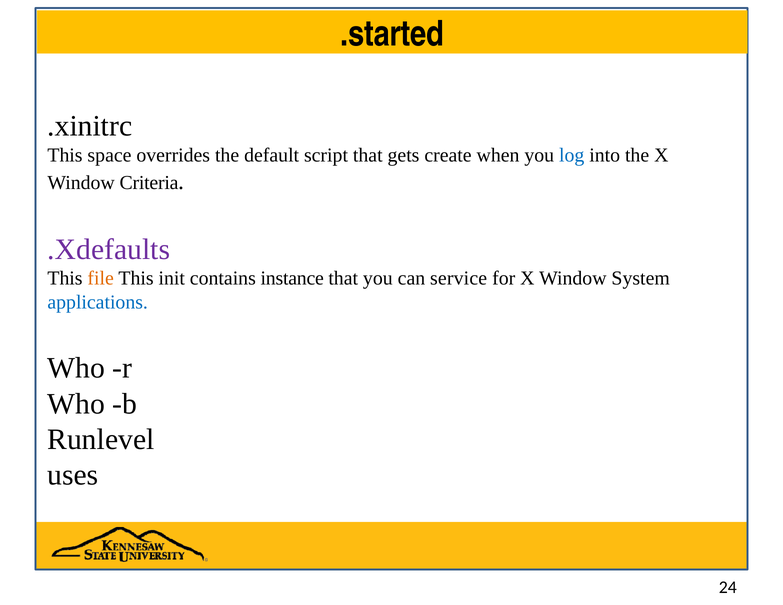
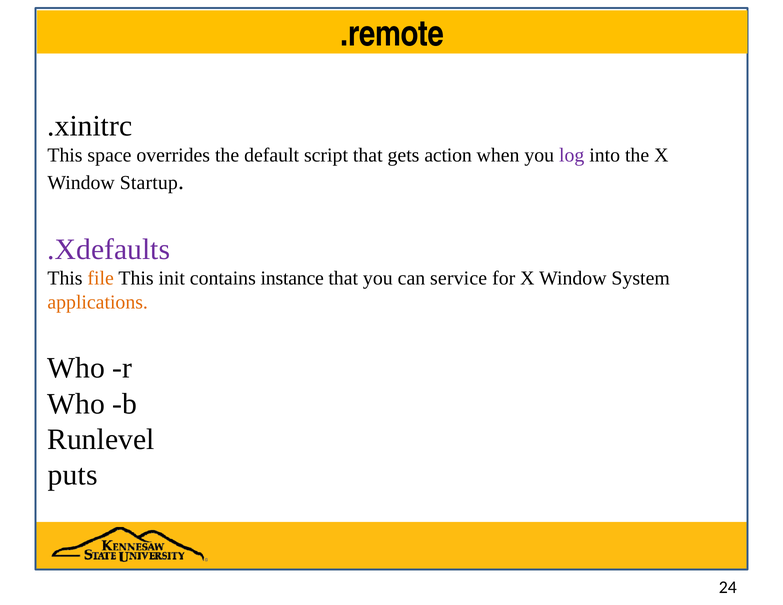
.started: .started -> .remote
create: create -> action
log colour: blue -> purple
Criteria: Criteria -> Startup
applications colour: blue -> orange
uses: uses -> puts
